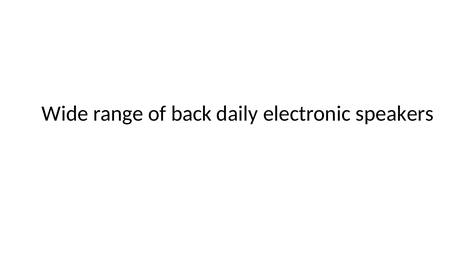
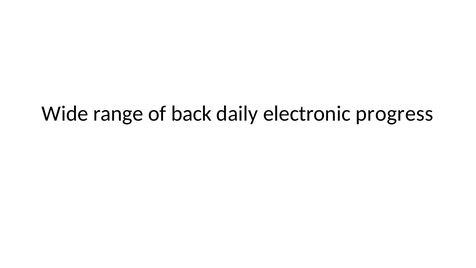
speakers: speakers -> progress
